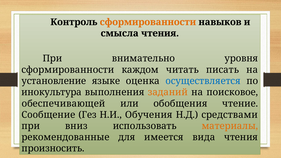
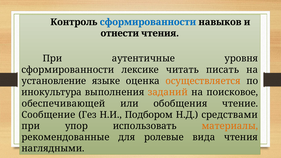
сформированности at (148, 22) colour: orange -> blue
смысла: смысла -> отнести
внимательно: внимательно -> аутентичные
каждом: каждом -> лексике
oсуществляется colour: blue -> orange
Обучения: Обучения -> Подбором
вниз: вниз -> упор
имеется: имеется -> ролевые
произносить: произносить -> наглядными
